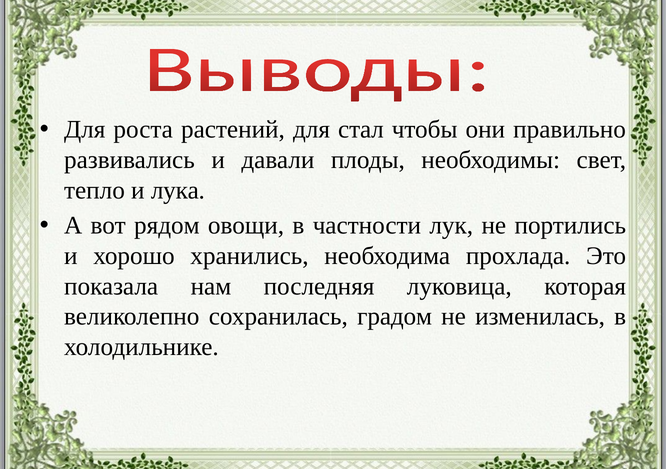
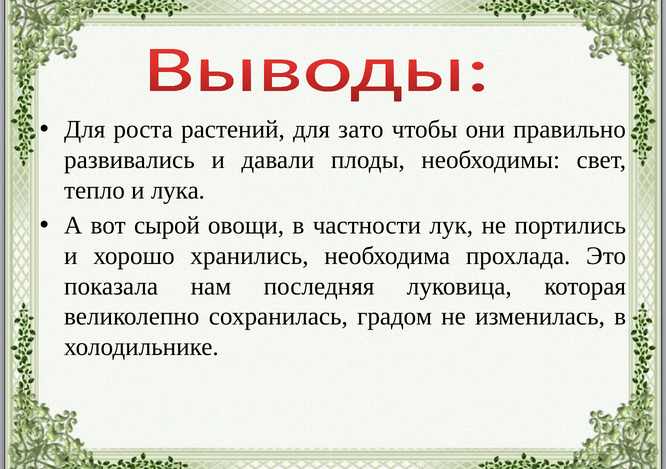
стал: стал -> зато
рядом: рядом -> сырой
